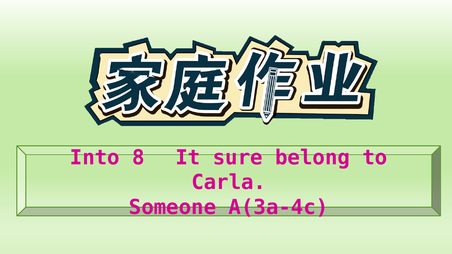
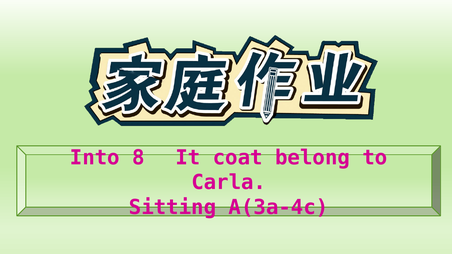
sure: sure -> coat
Someone: Someone -> Sitting
